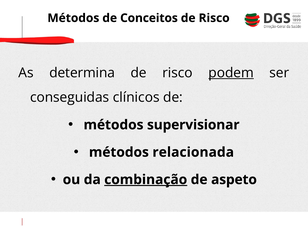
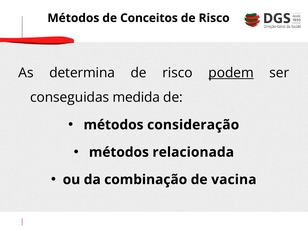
clínicos: clínicos -> medida
supervisionar: supervisionar -> consideração
combinação underline: present -> none
aspeto: aspeto -> vacina
